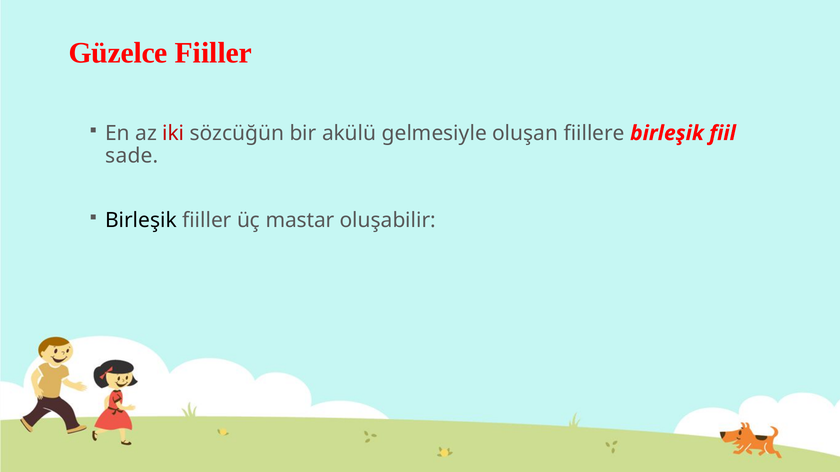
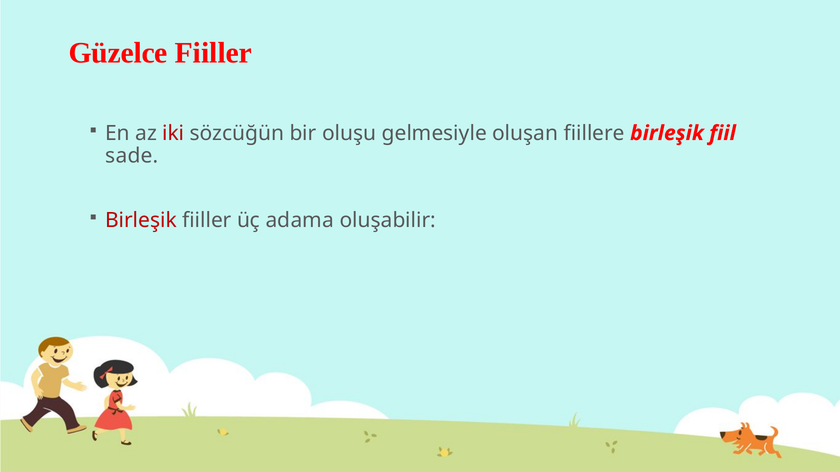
akülü: akülü -> oluşu
Birleşik at (141, 220) colour: black -> red
mastar: mastar -> adama
